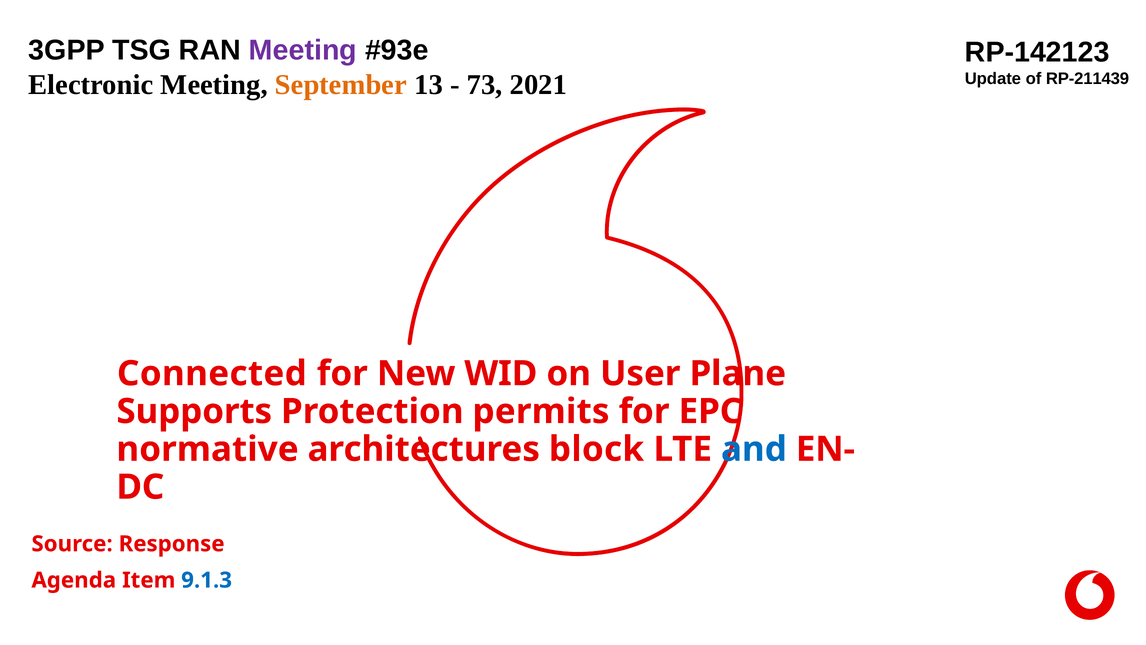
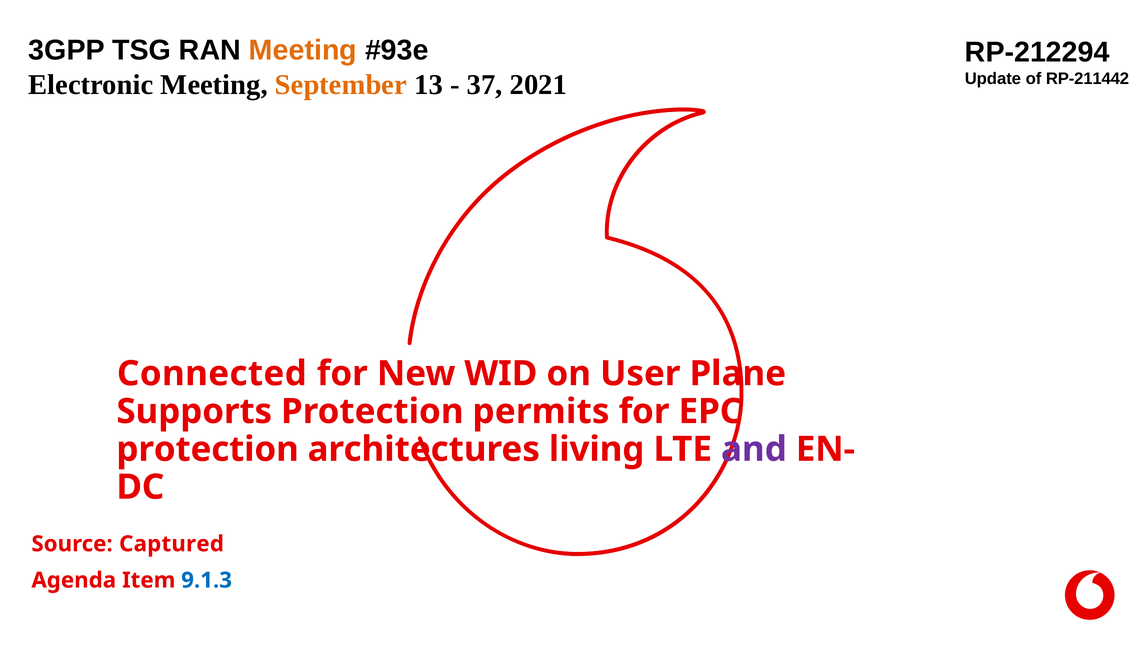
Meeting at (303, 50) colour: purple -> orange
RP-142123: RP-142123 -> RP-212294
RP-211439: RP-211439 -> RP-211442
73: 73 -> 37
normative at (208, 449): normative -> protection
block: block -> living
and colour: blue -> purple
Response: Response -> Captured
